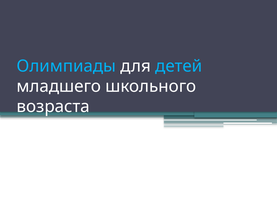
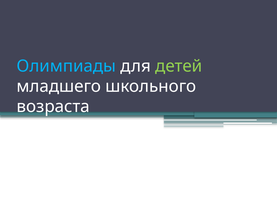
детей colour: light blue -> light green
